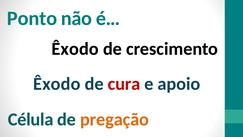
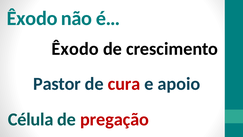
Ponto at (32, 18): Ponto -> Êxodo
Êxodo at (57, 84): Êxodo -> Pastor
pregação colour: orange -> red
